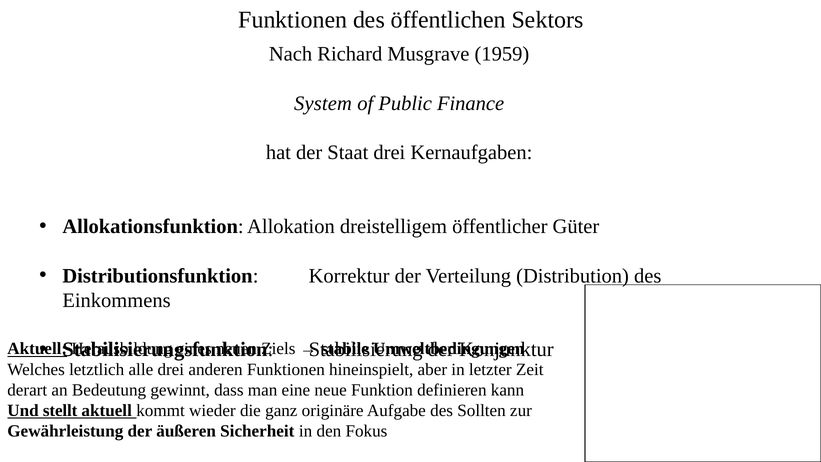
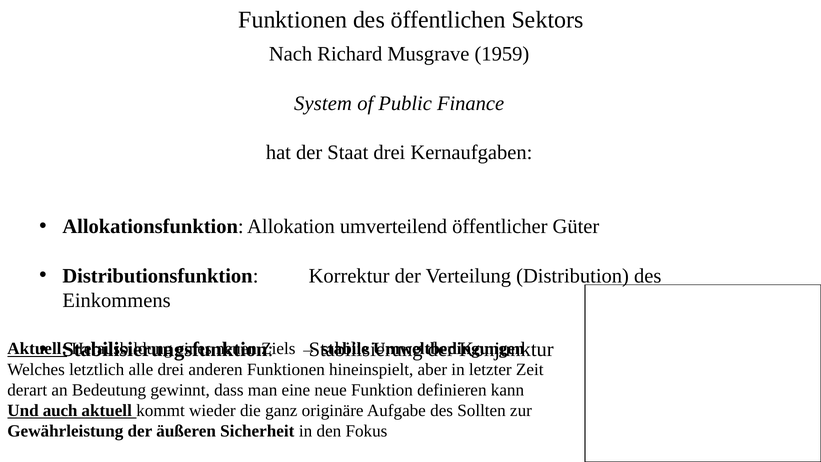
dreistelligem: dreistelligem -> umverteilend
stellt: stellt -> auch
